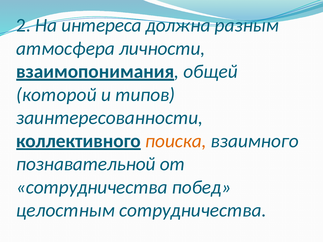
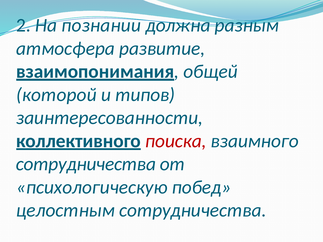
интереса: интереса -> познании
личности: личности -> развитие
поиска colour: orange -> red
познавательной at (86, 164): познавательной -> сотрудничества
сотрудничества at (92, 187): сотрудничества -> психологическую
